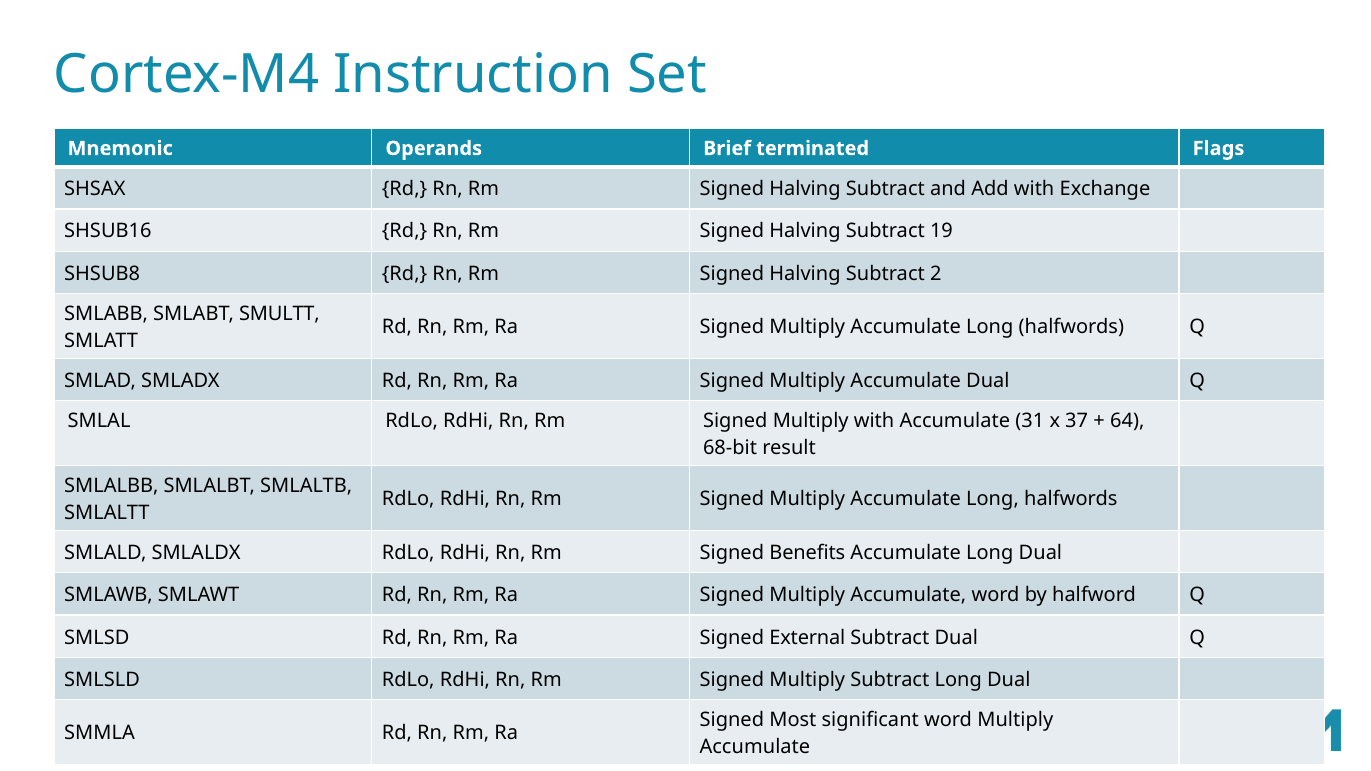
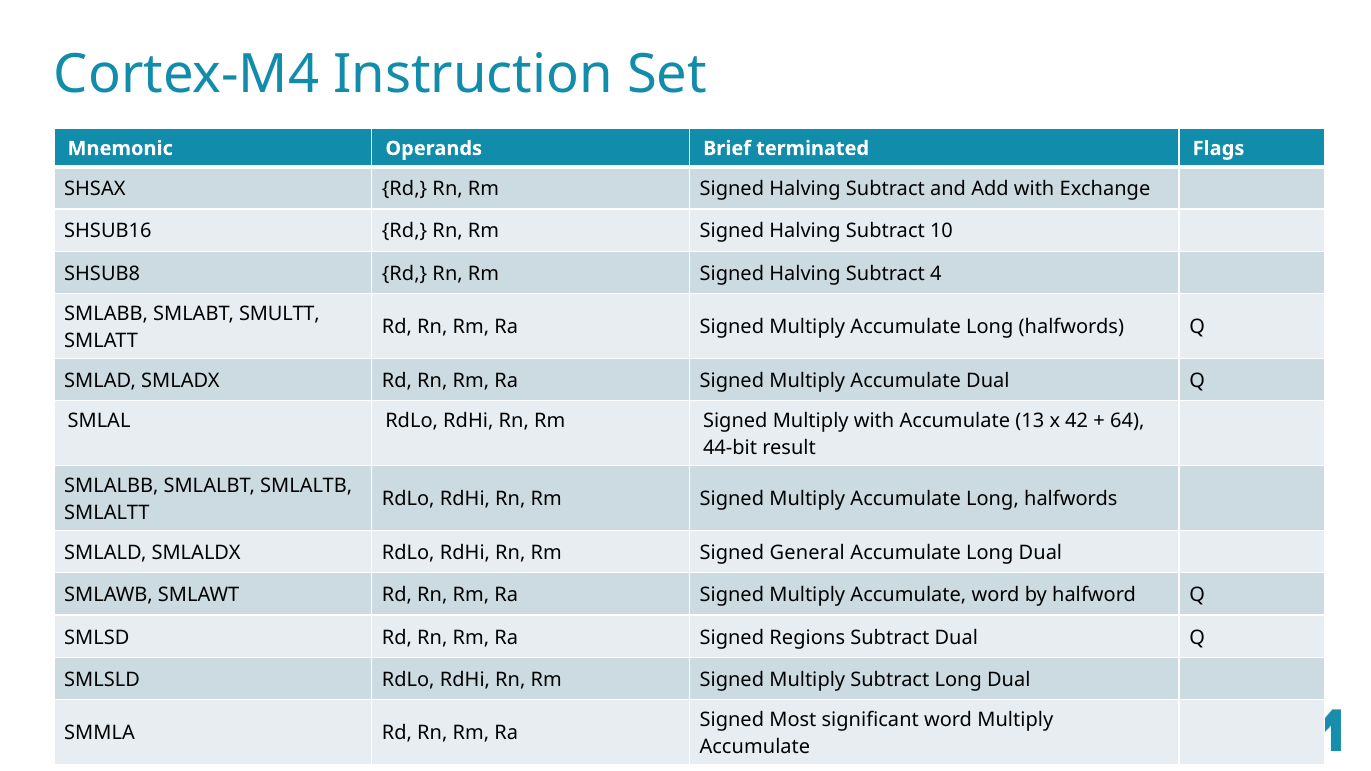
19: 19 -> 10
2: 2 -> 4
31: 31 -> 13
37: 37 -> 42
68-bit: 68-bit -> 44-bit
Benefits: Benefits -> General
External: External -> Regions
